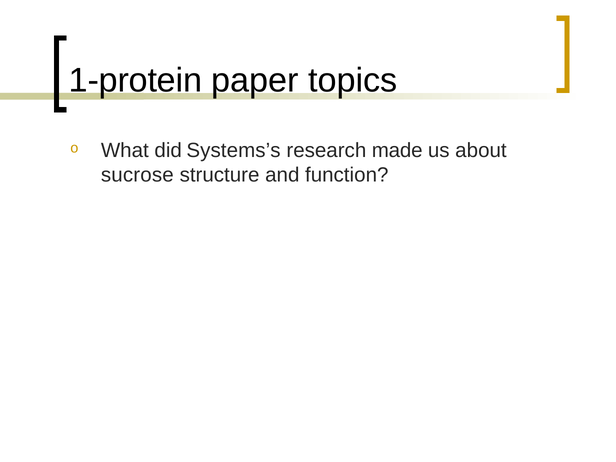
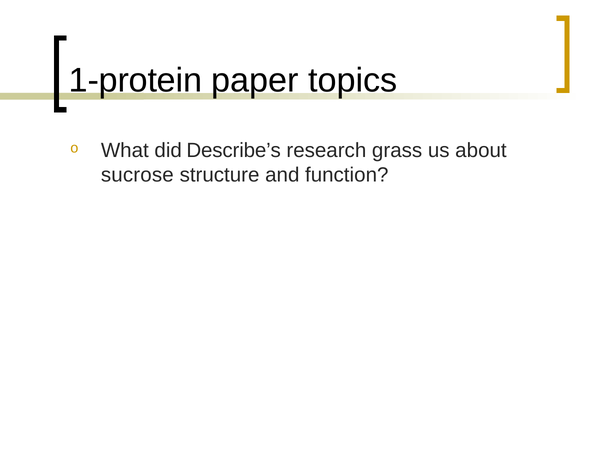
Systems’s: Systems’s -> Describe’s
made: made -> grass
